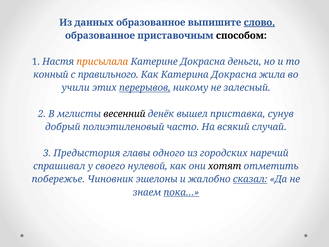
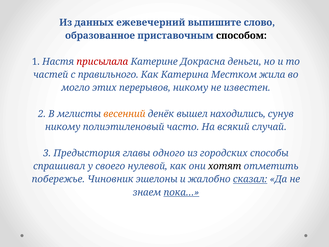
данных образованное: образованное -> ежевечерний
слово underline: present -> none
присылала colour: orange -> red
конный: конный -> частей
Катерина Докрасна: Докрасна -> Местком
учили: учили -> могло
перерывов underline: present -> none
залесный: залесный -> известен
весенний colour: black -> orange
приставка: приставка -> находились
добрый at (63, 127): добрый -> никому
наречий: наречий -> способы
